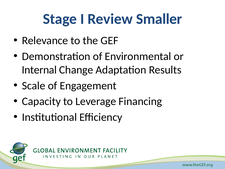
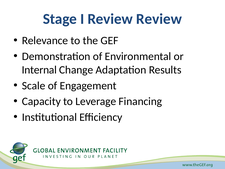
Review Smaller: Smaller -> Review
